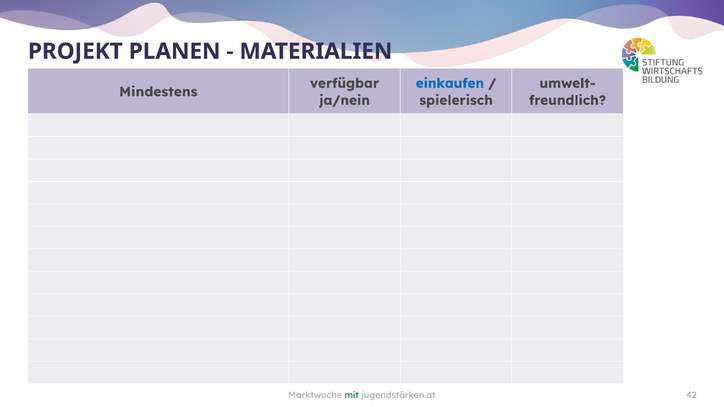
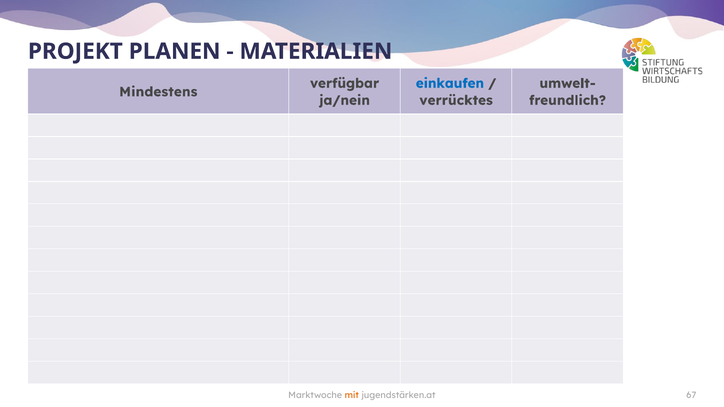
spielerisch: spielerisch -> verrücktes
mit colour: green -> orange
42: 42 -> 67
